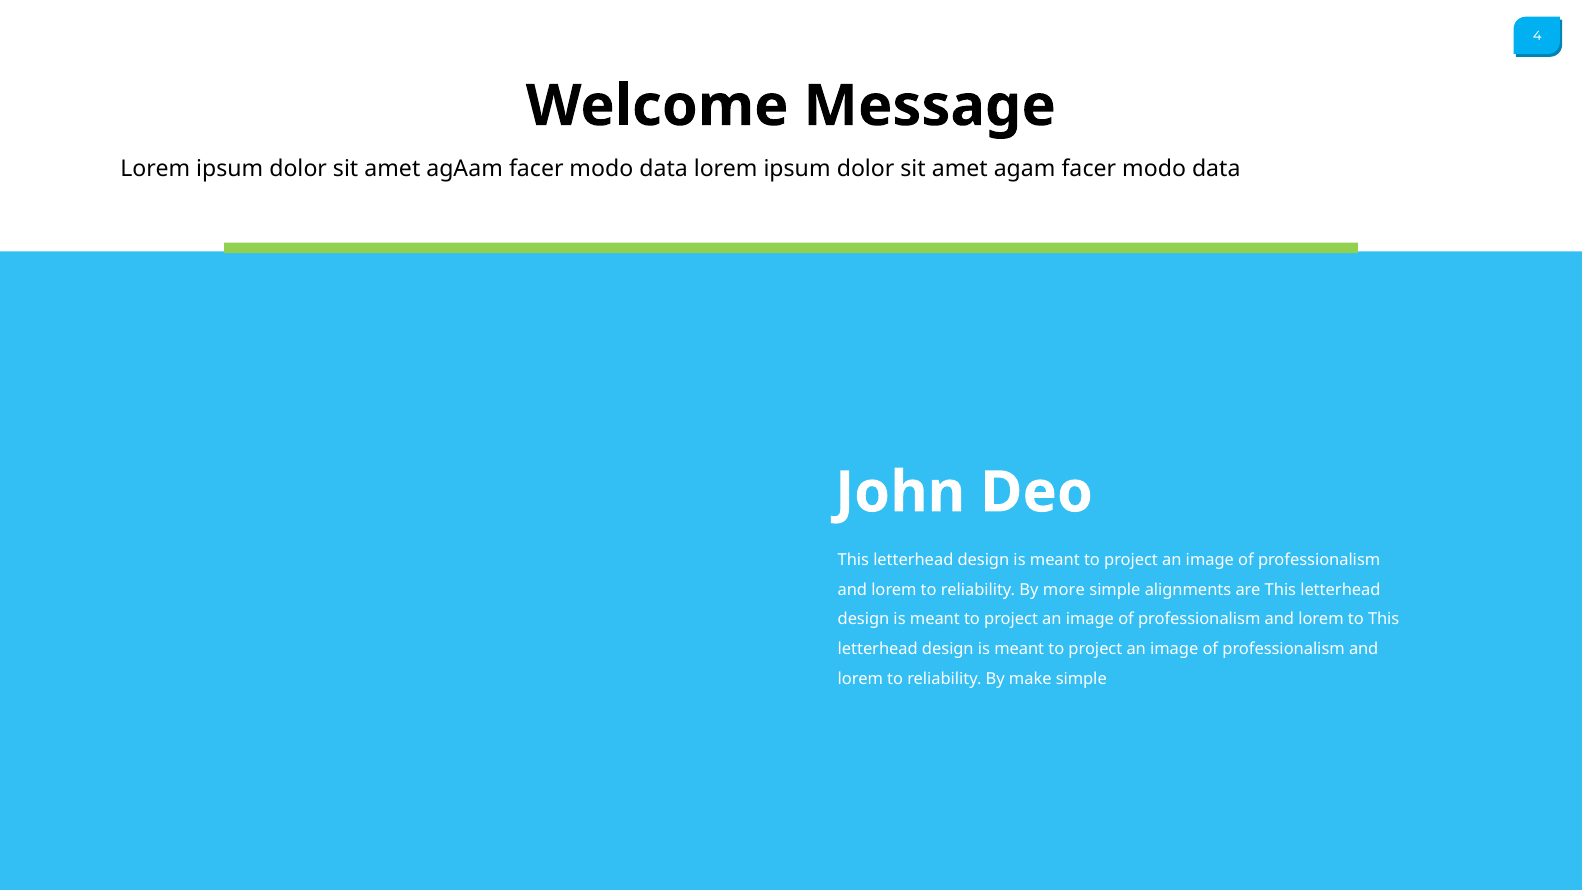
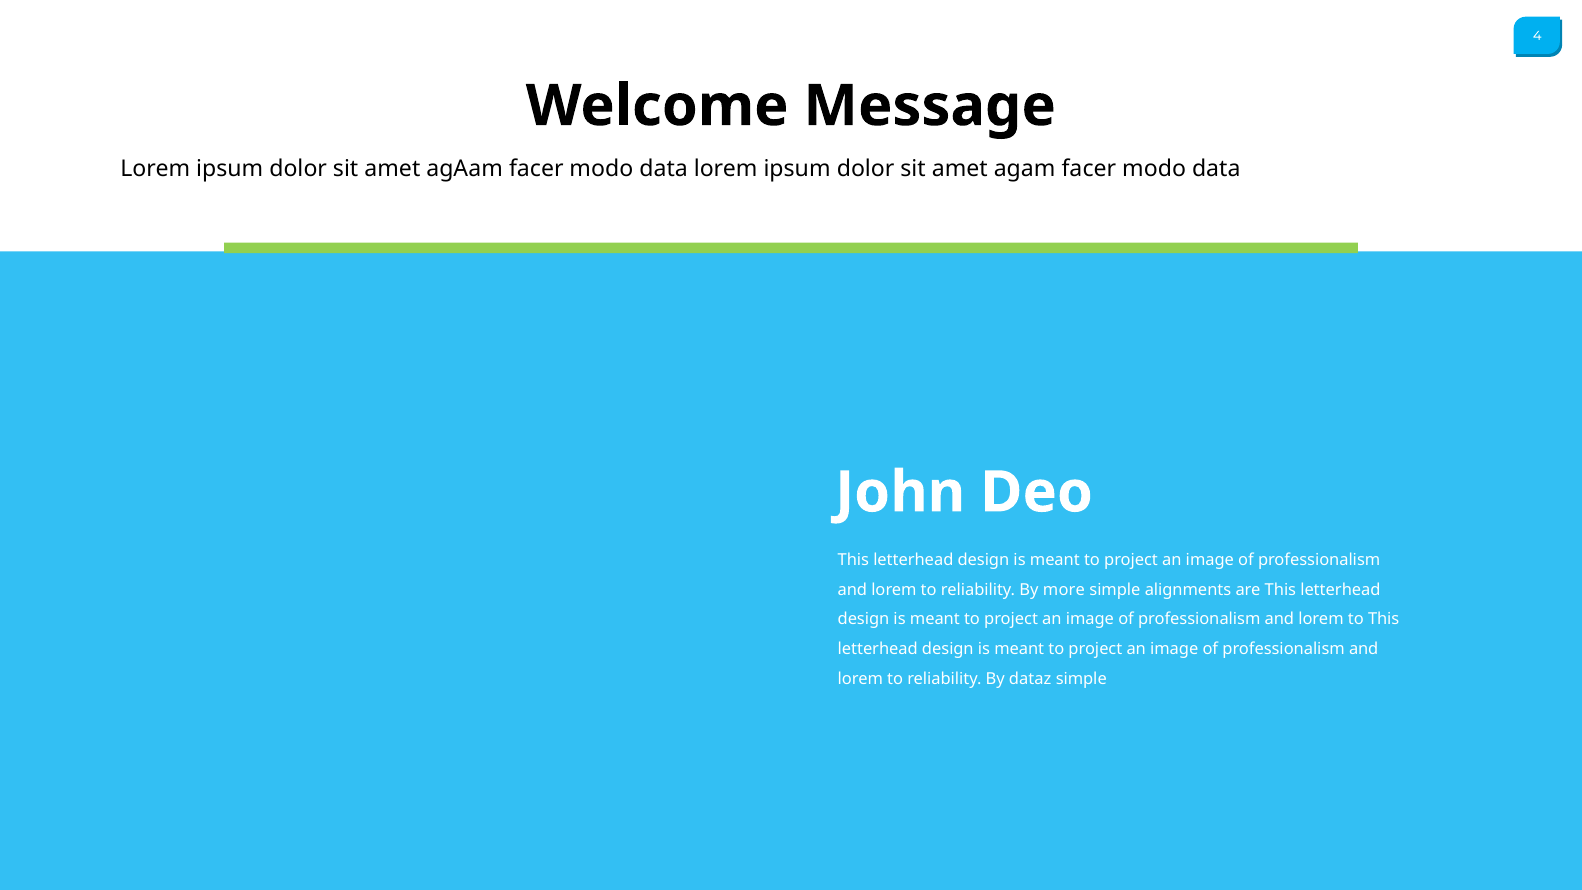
make: make -> dataz
